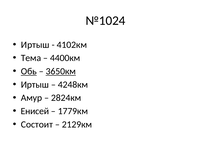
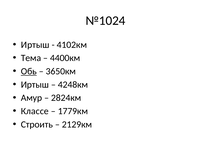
3650км underline: present -> none
Енисей: Енисей -> Классе
Состоит: Состоит -> Строить
